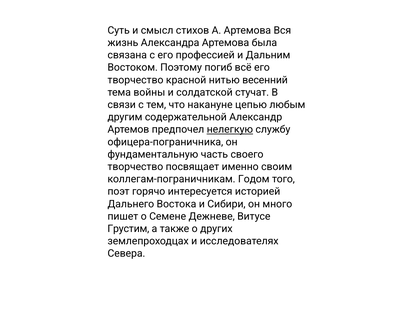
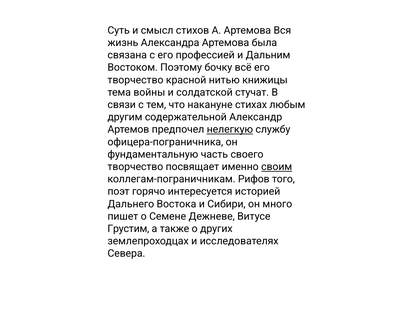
погиб: погиб -> бочку
весенний: весенний -> книжицы
цепью: цепью -> стихах
своим underline: none -> present
Годом: Годом -> Рифов
